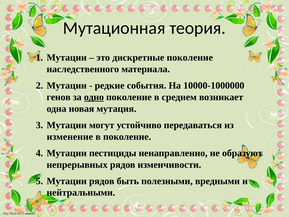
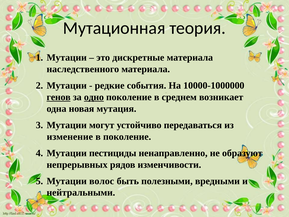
дискретные поколение: поколение -> материала
генов underline: none -> present
Мутации рядов: рядов -> волос
